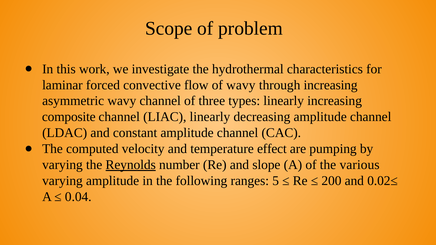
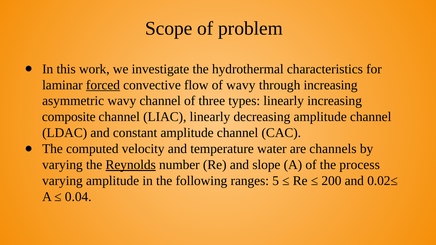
forced underline: none -> present
effect: effect -> water
pumping: pumping -> channels
various: various -> process
